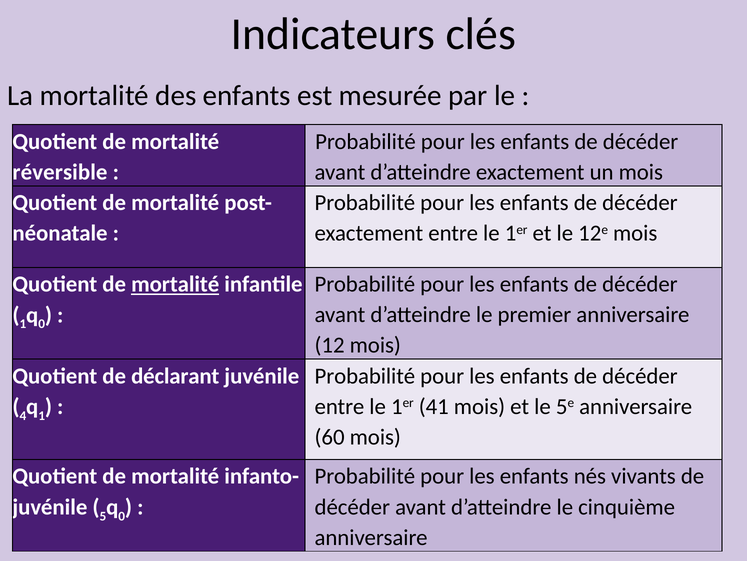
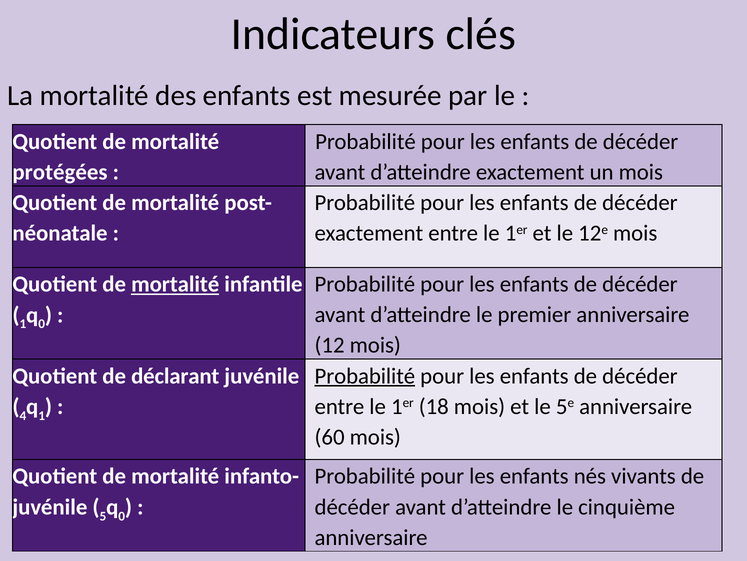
réversible: réversible -> protégées
Probabilité at (365, 375) underline: none -> present
41: 41 -> 18
